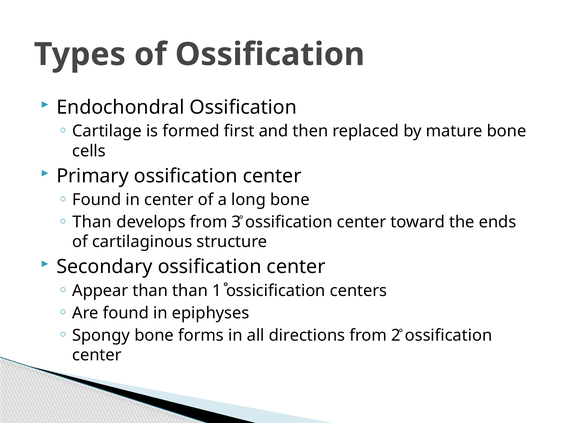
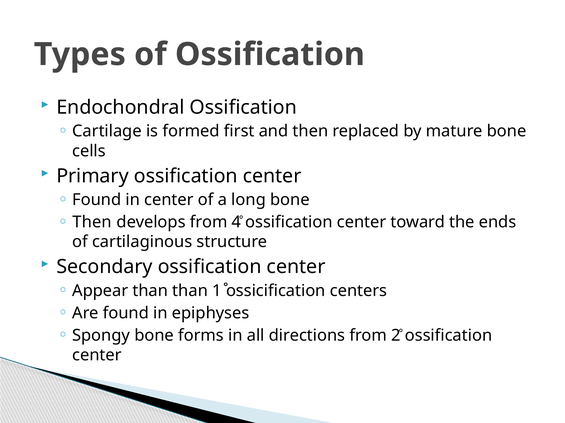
Than at (92, 222): Than -> Then
3: 3 -> 4
